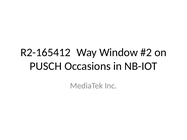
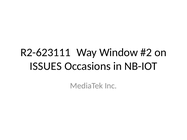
R2-165412: R2-165412 -> R2-623111
PUSCH: PUSCH -> ISSUES
